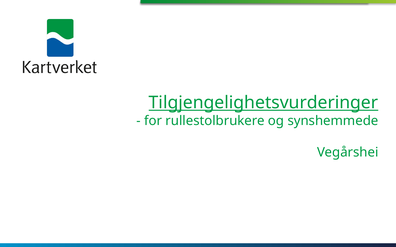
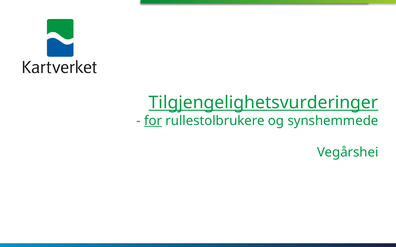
for underline: none -> present
